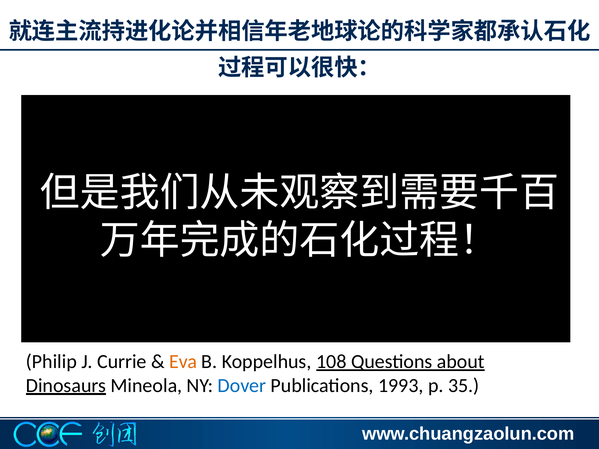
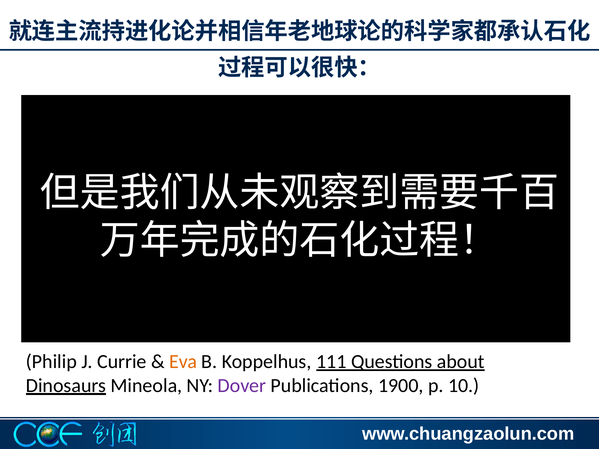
108: 108 -> 111
Dover colour: blue -> purple
1993: 1993 -> 1900
35: 35 -> 10
